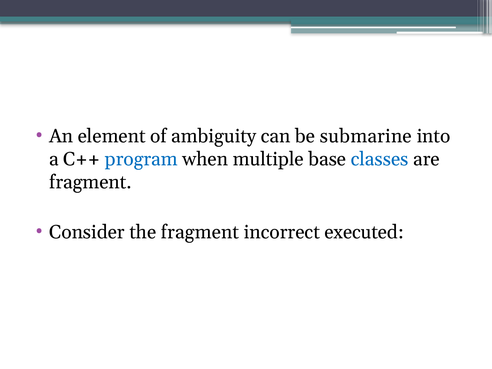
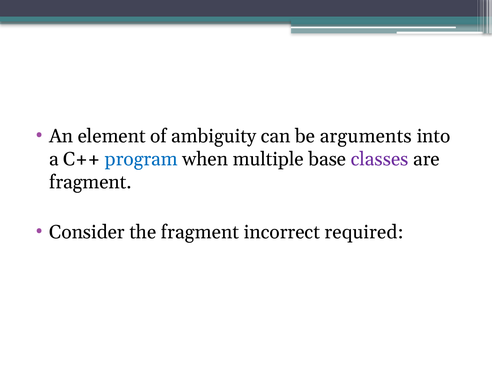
submarine: submarine -> arguments
classes colour: blue -> purple
executed: executed -> required
